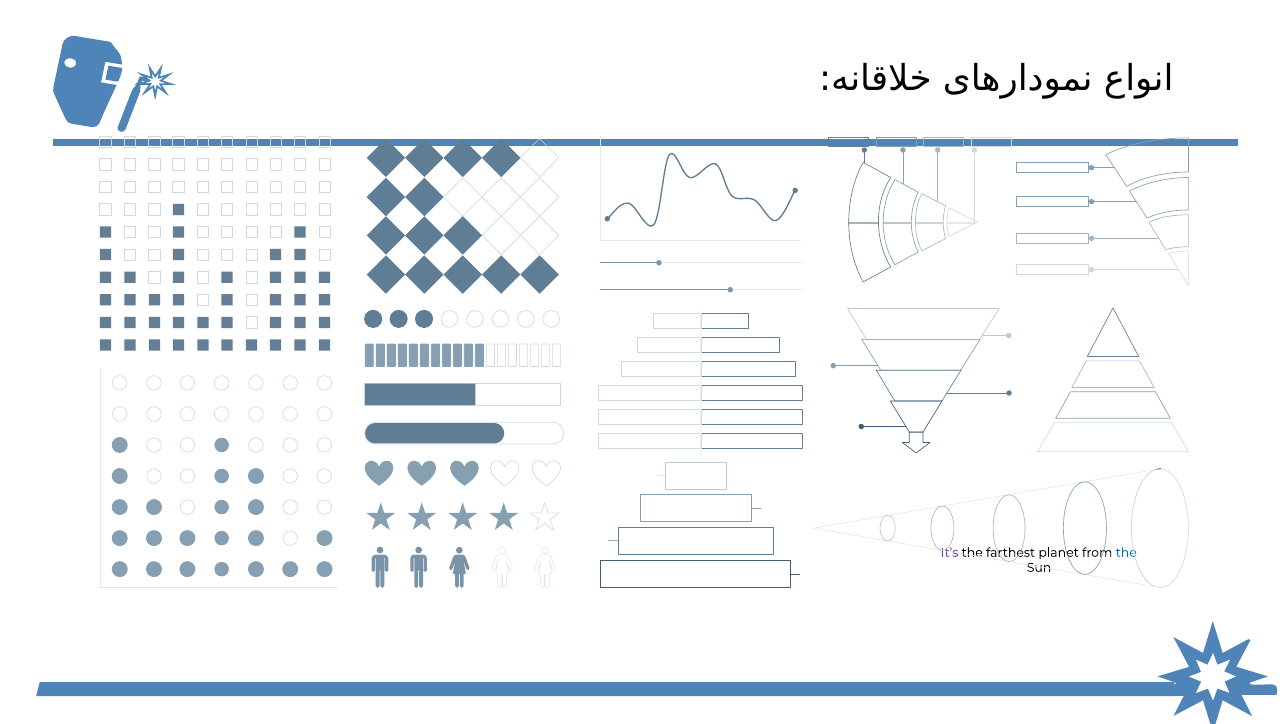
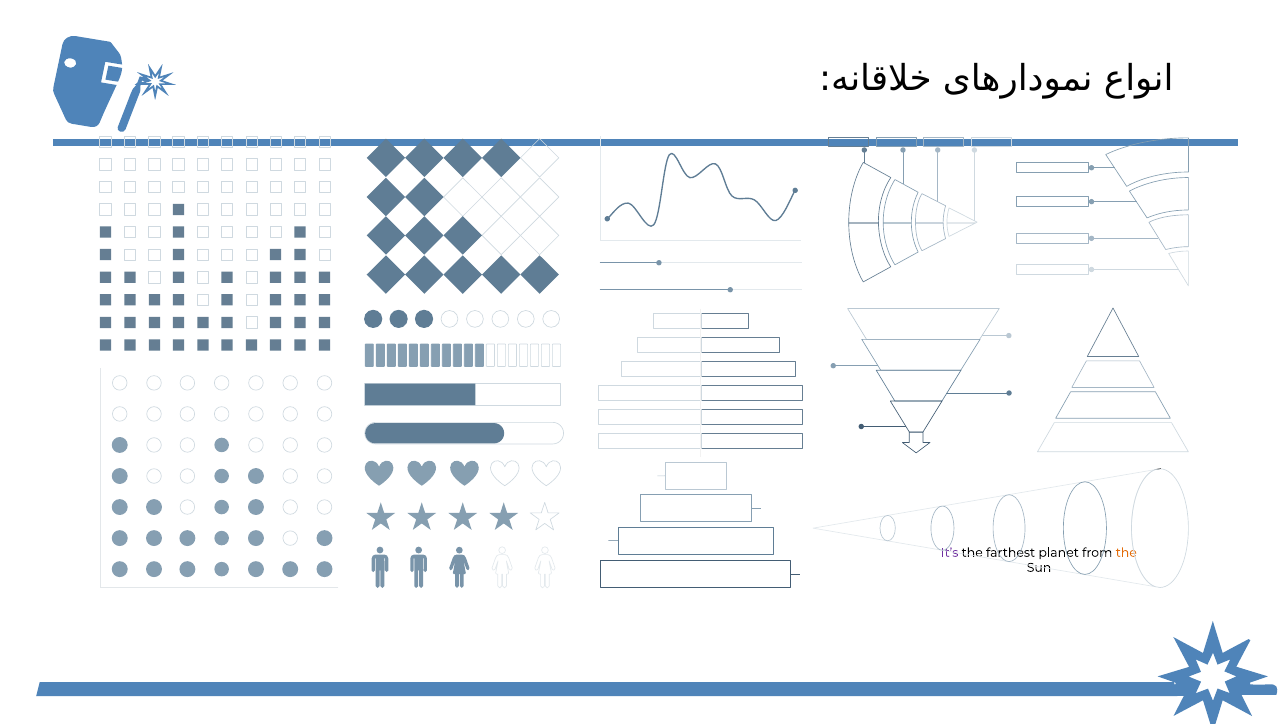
the at (1126, 553) colour: blue -> orange
